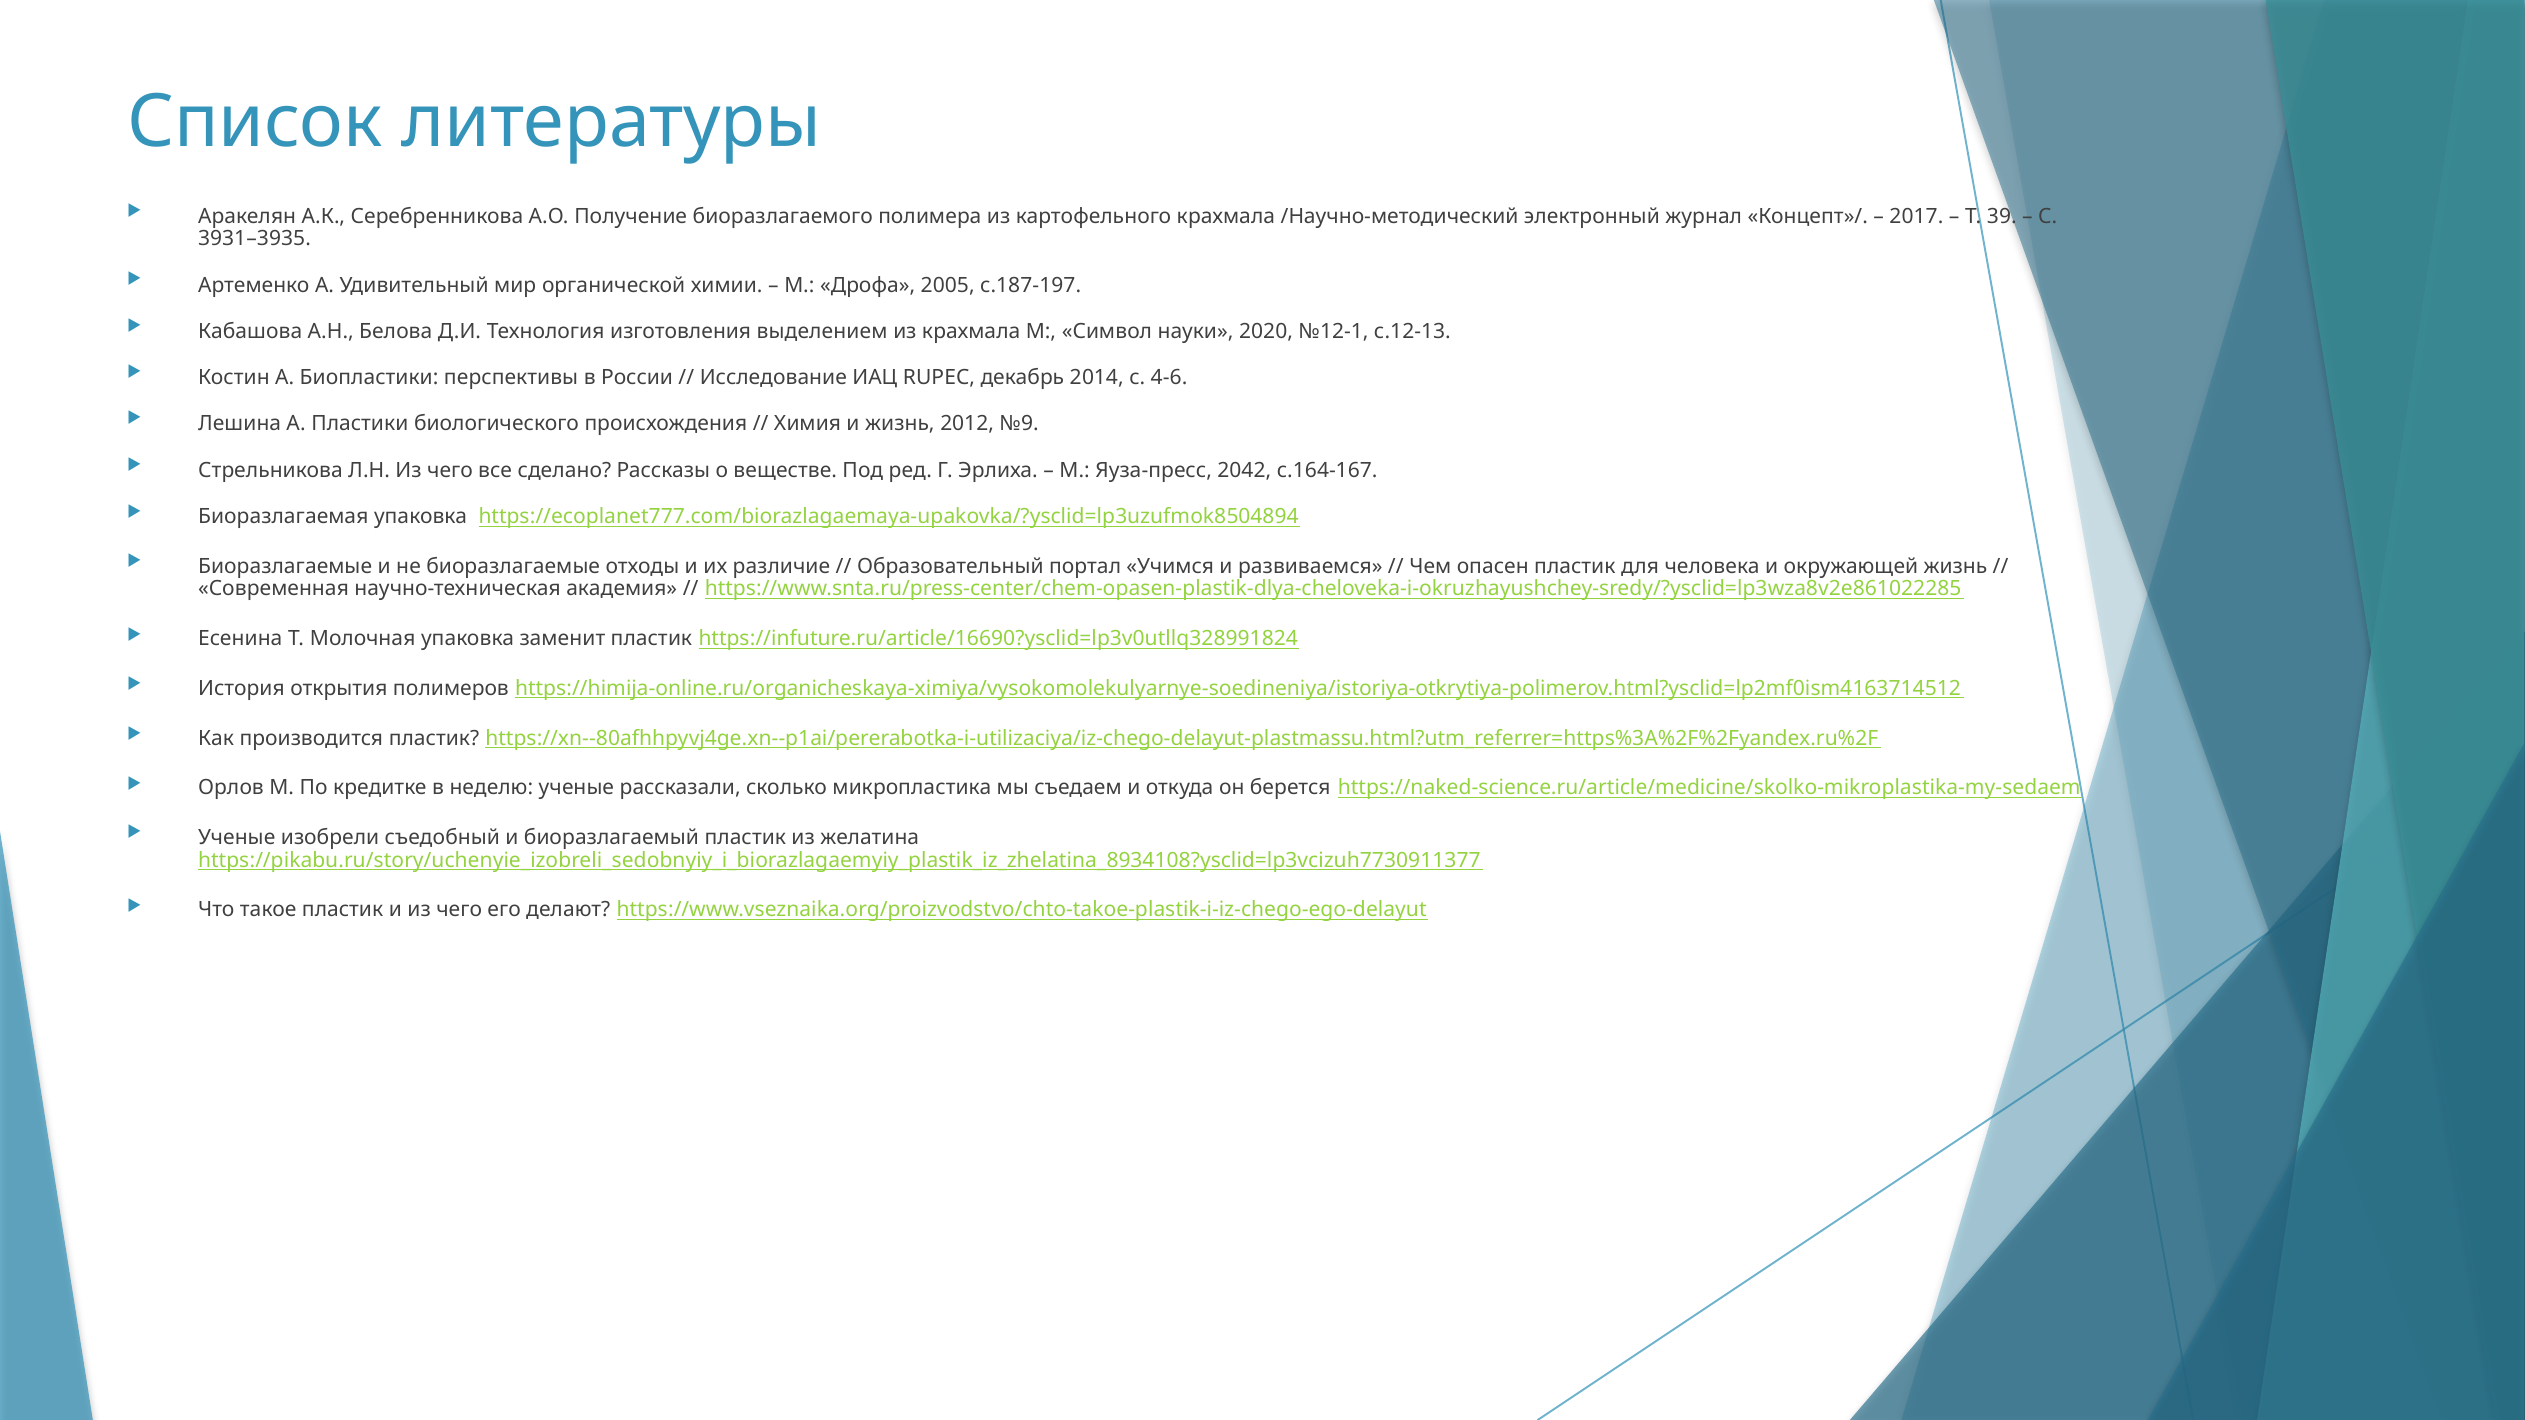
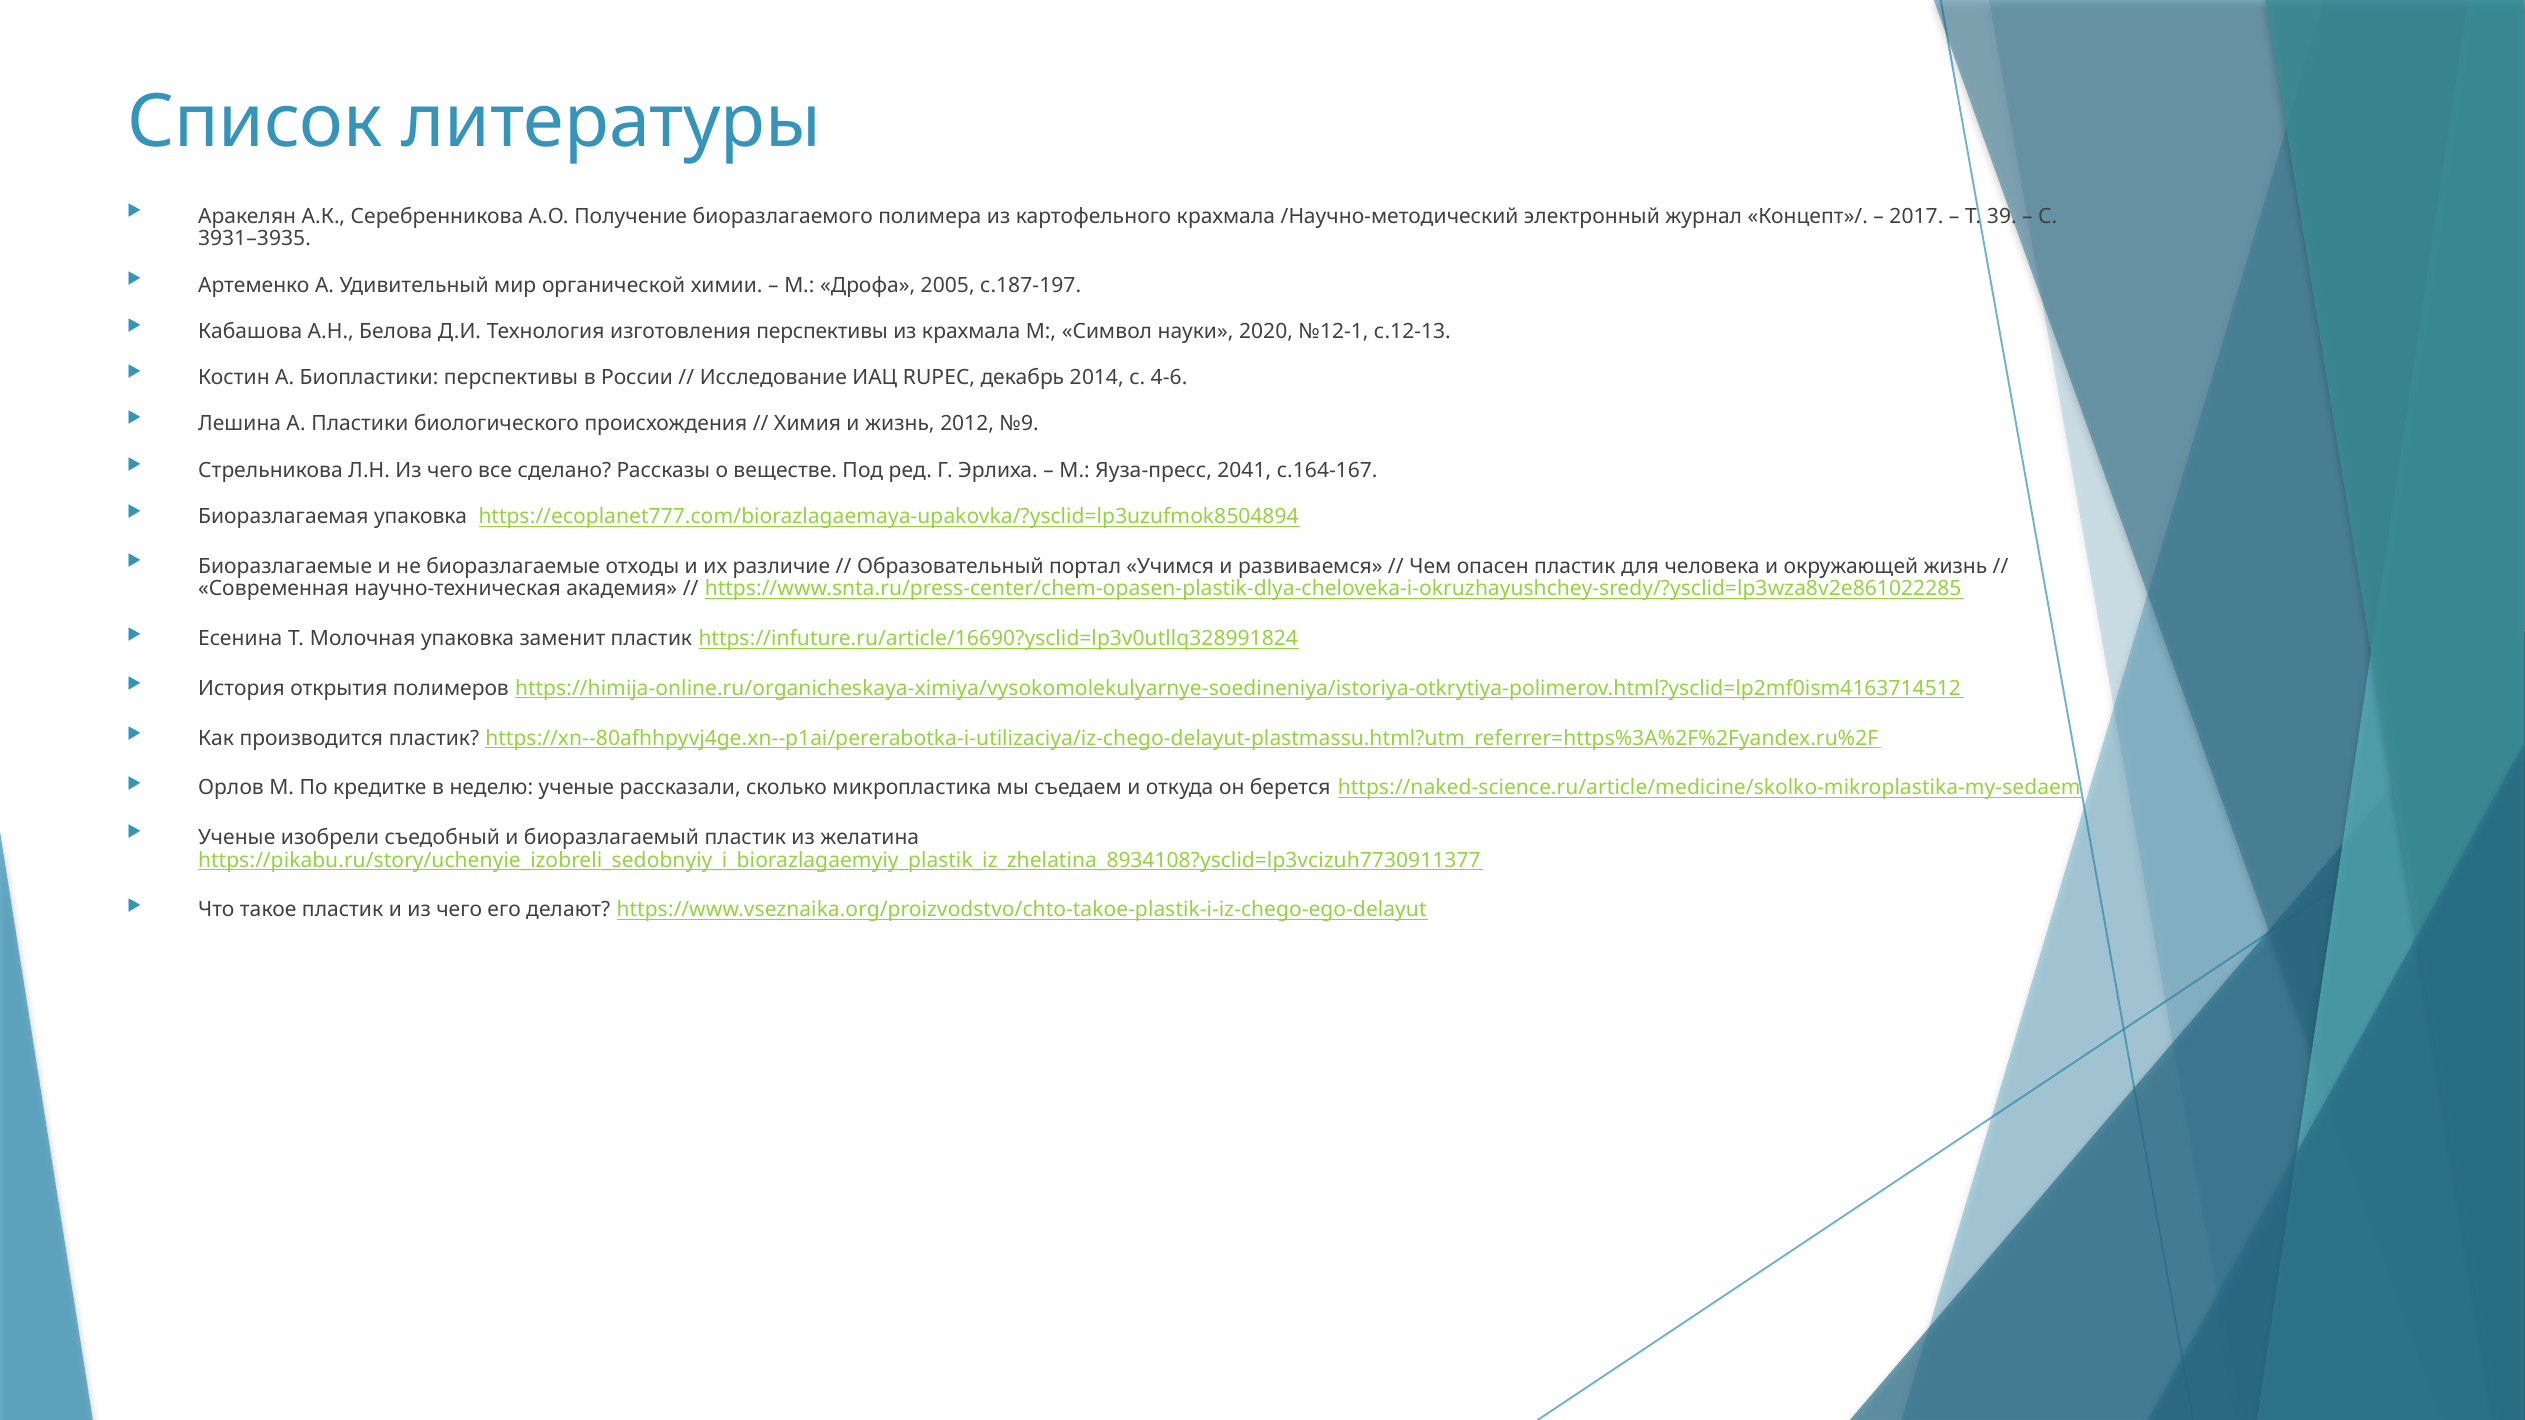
изготовления выделением: выделением -> перспективы
2042: 2042 -> 2041
